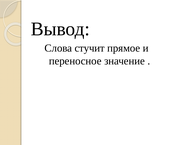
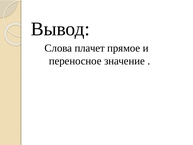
стучит: стучит -> плачет
